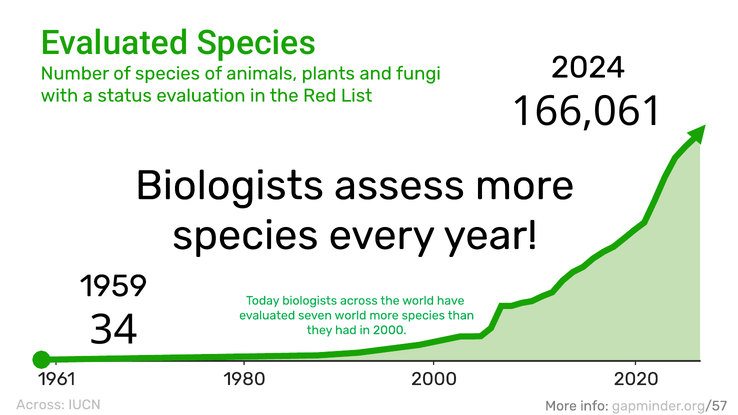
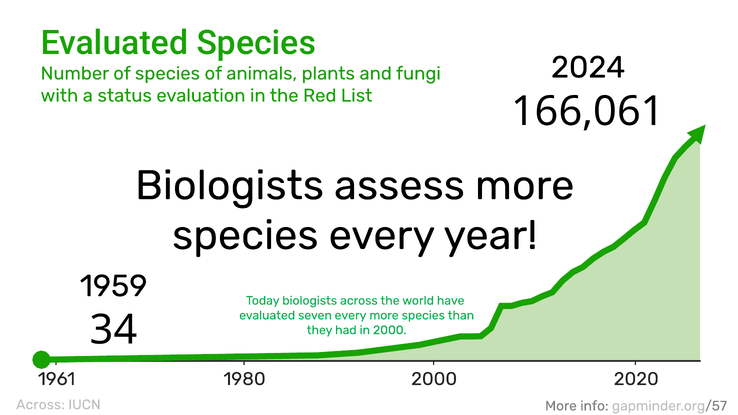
seven world: world -> every
